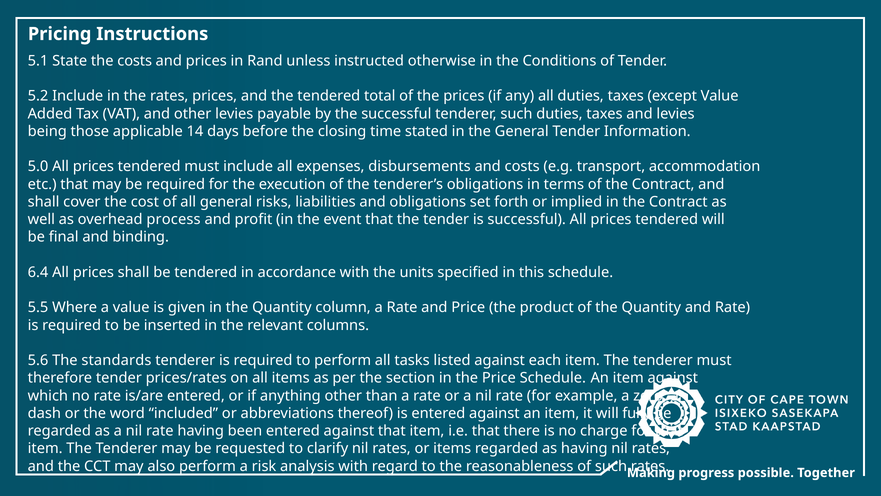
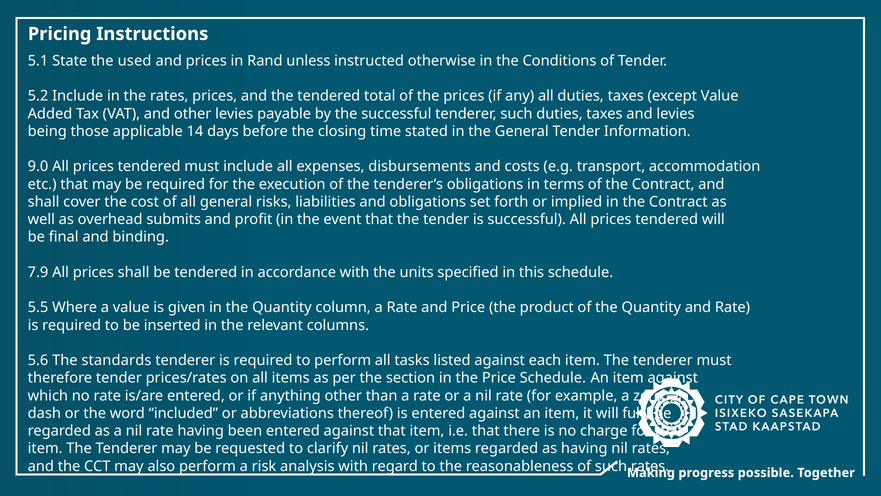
the costs: costs -> used
5.0: 5.0 -> 9.0
process: process -> submits
6.4: 6.4 -> 7.9
